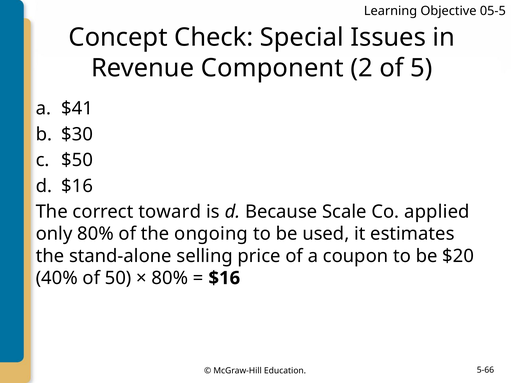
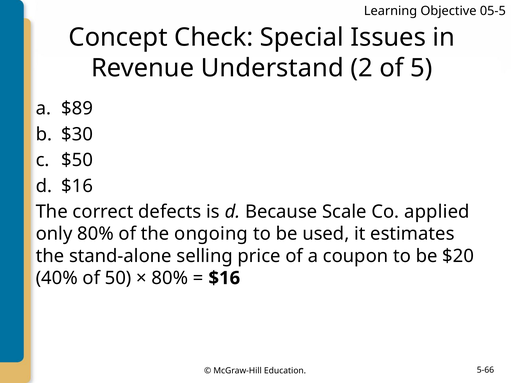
Component: Component -> Understand
$41: $41 -> $89
toward: toward -> defects
